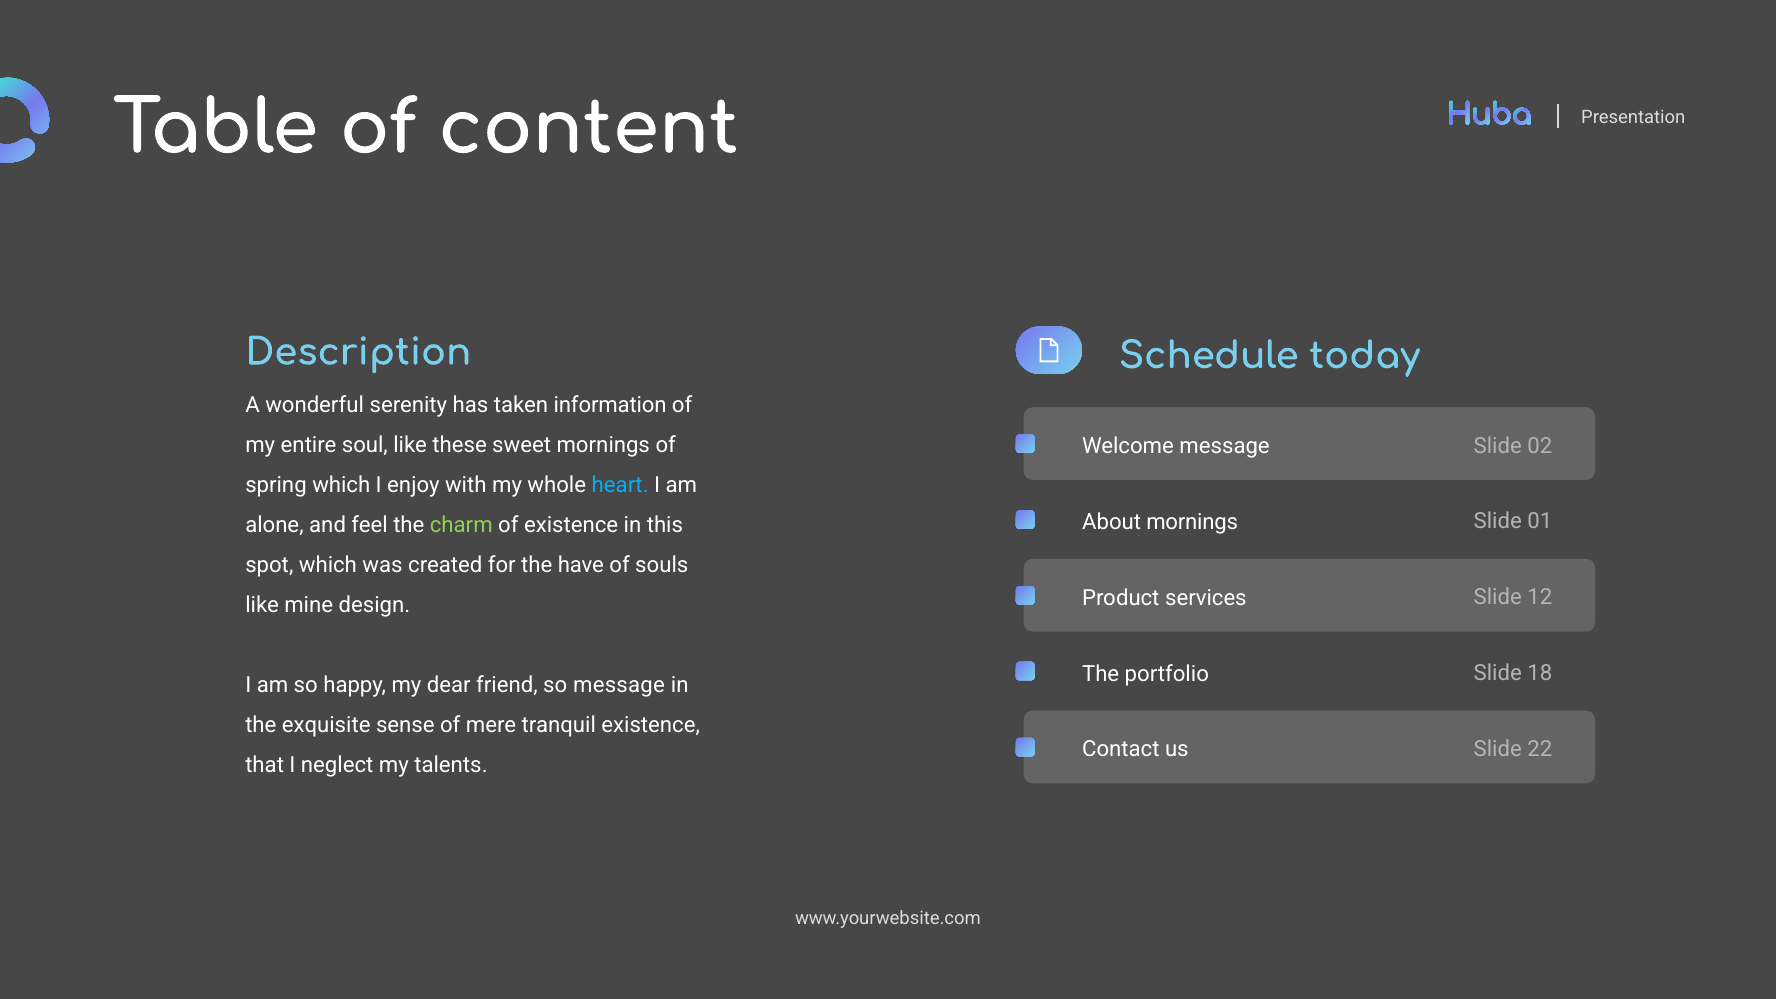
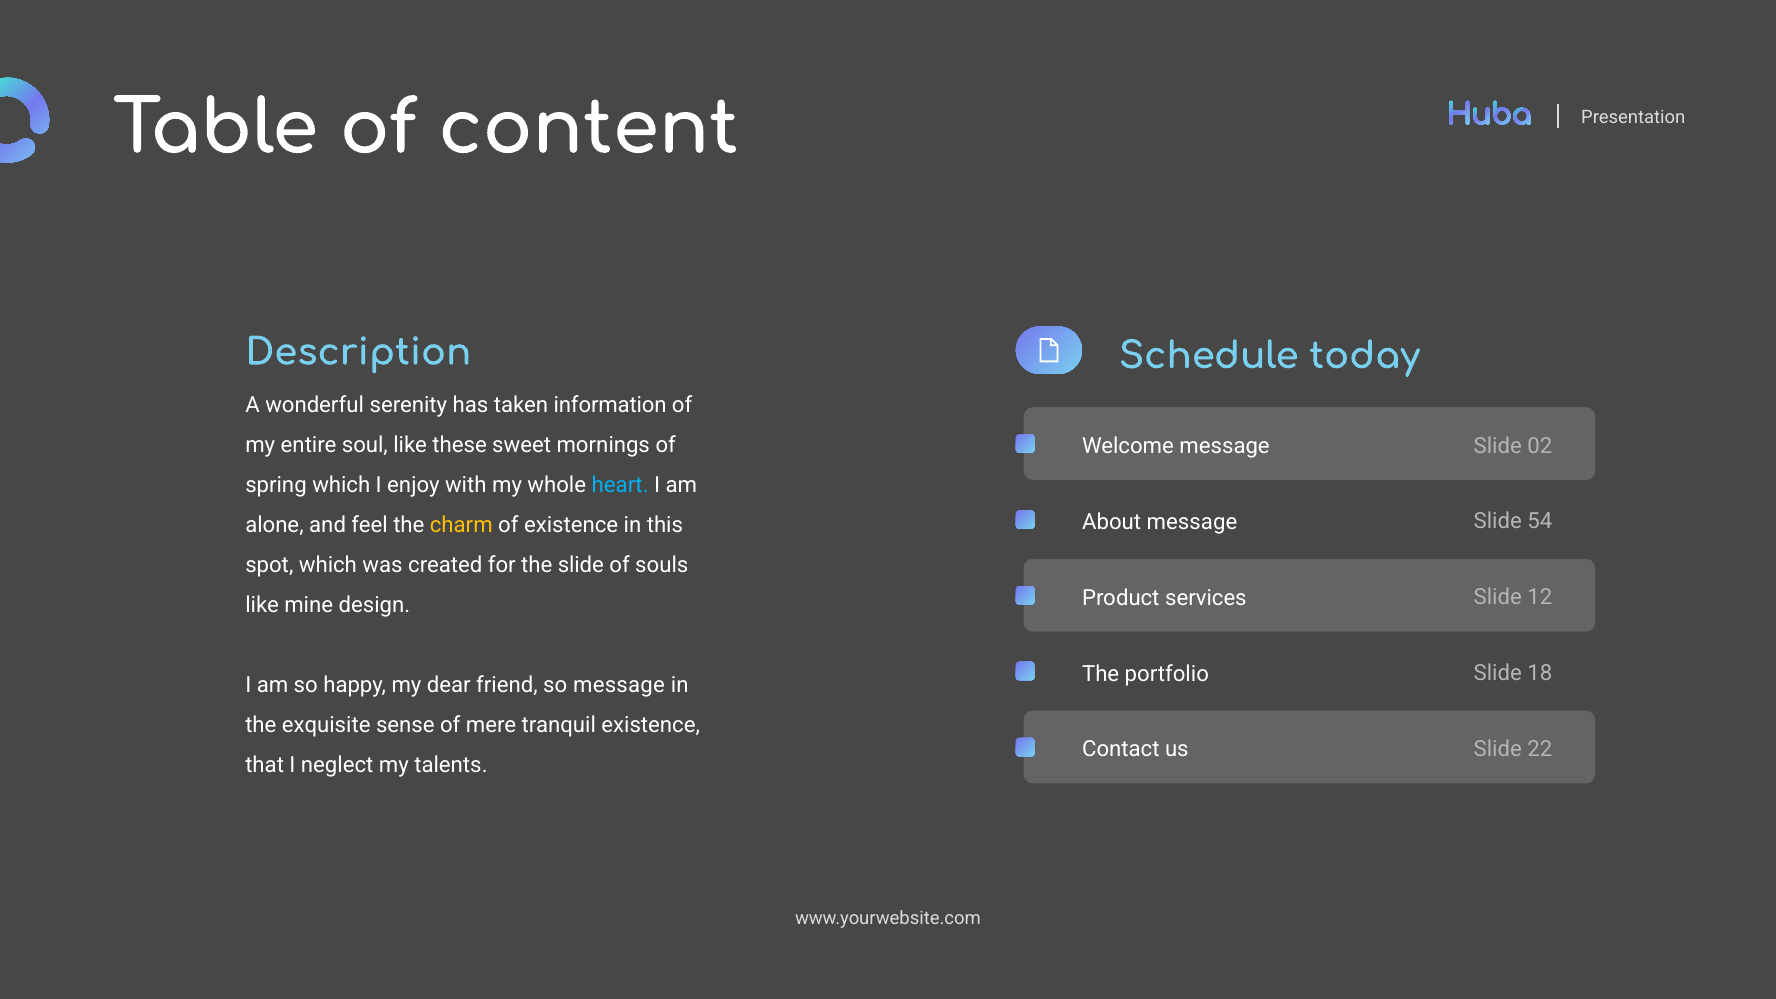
About mornings: mornings -> message
01: 01 -> 54
charm colour: light green -> yellow
the have: have -> slide
